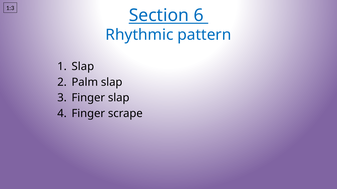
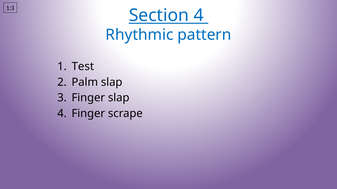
Section 6: 6 -> 4
1 Slap: Slap -> Test
